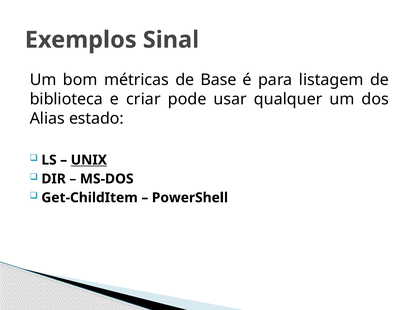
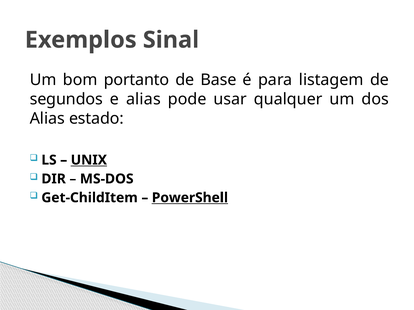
métricas: métricas -> portanto
biblioteca: biblioteca -> segundos
e criar: criar -> alias
PowerShell underline: none -> present
